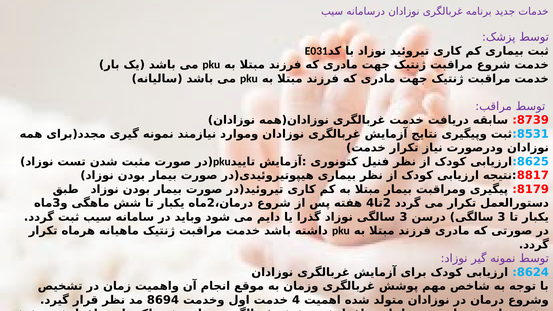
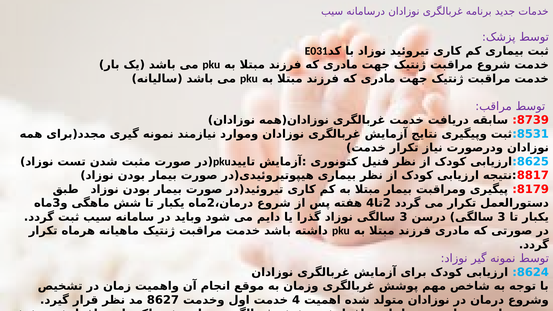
8694: 8694 -> 8627
